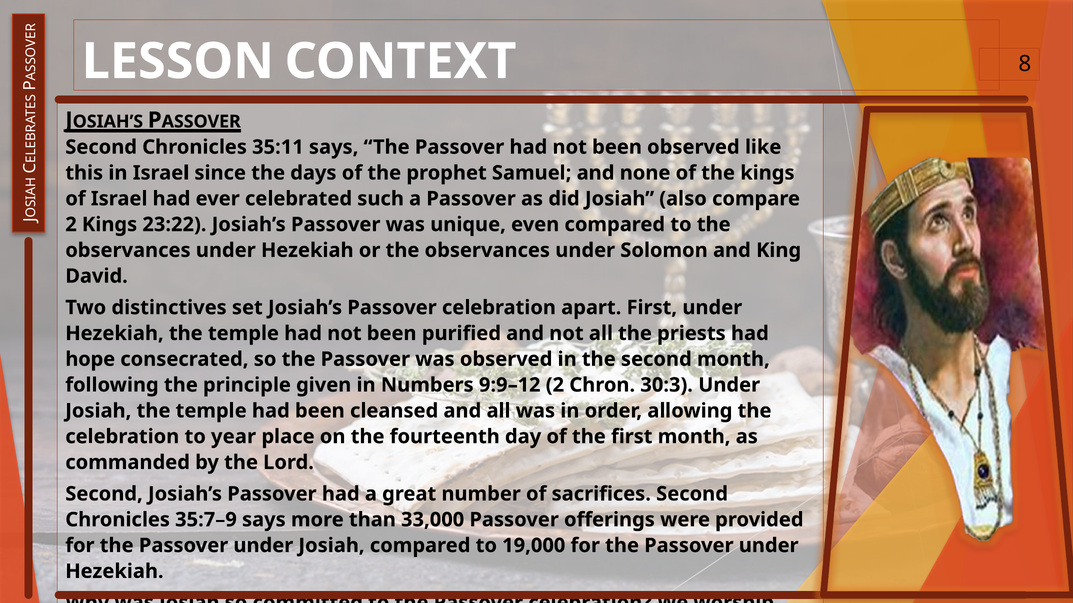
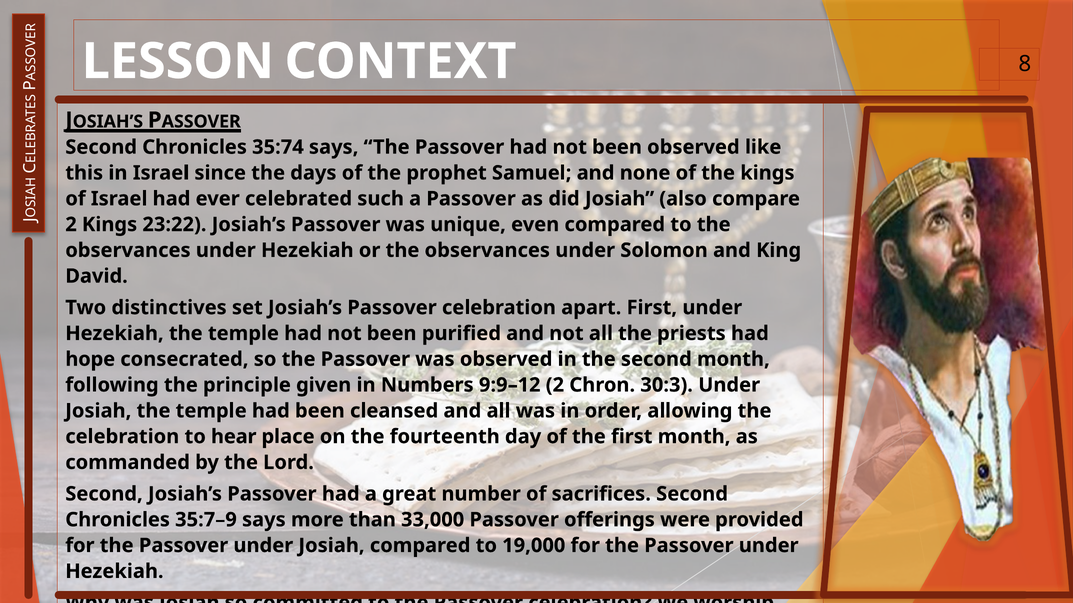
35:11: 35:11 -> 35:74
year: year -> hear
